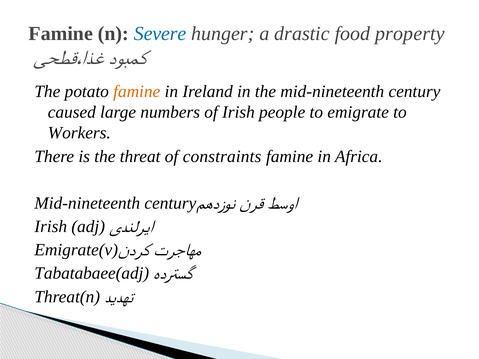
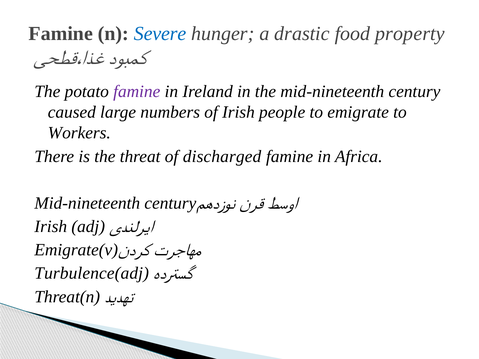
famine at (137, 92) colour: orange -> purple
constraints: constraints -> discharged
Tabatabaee(adj: Tabatabaee(adj -> Turbulence(adj
